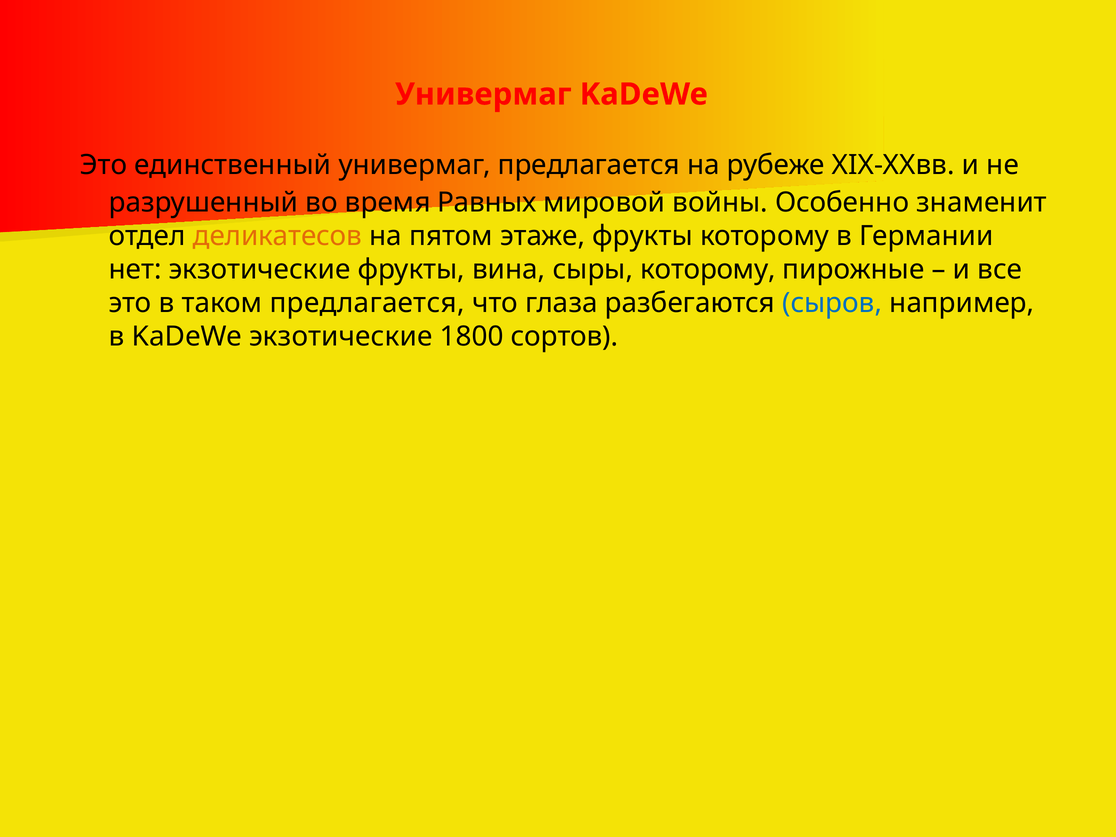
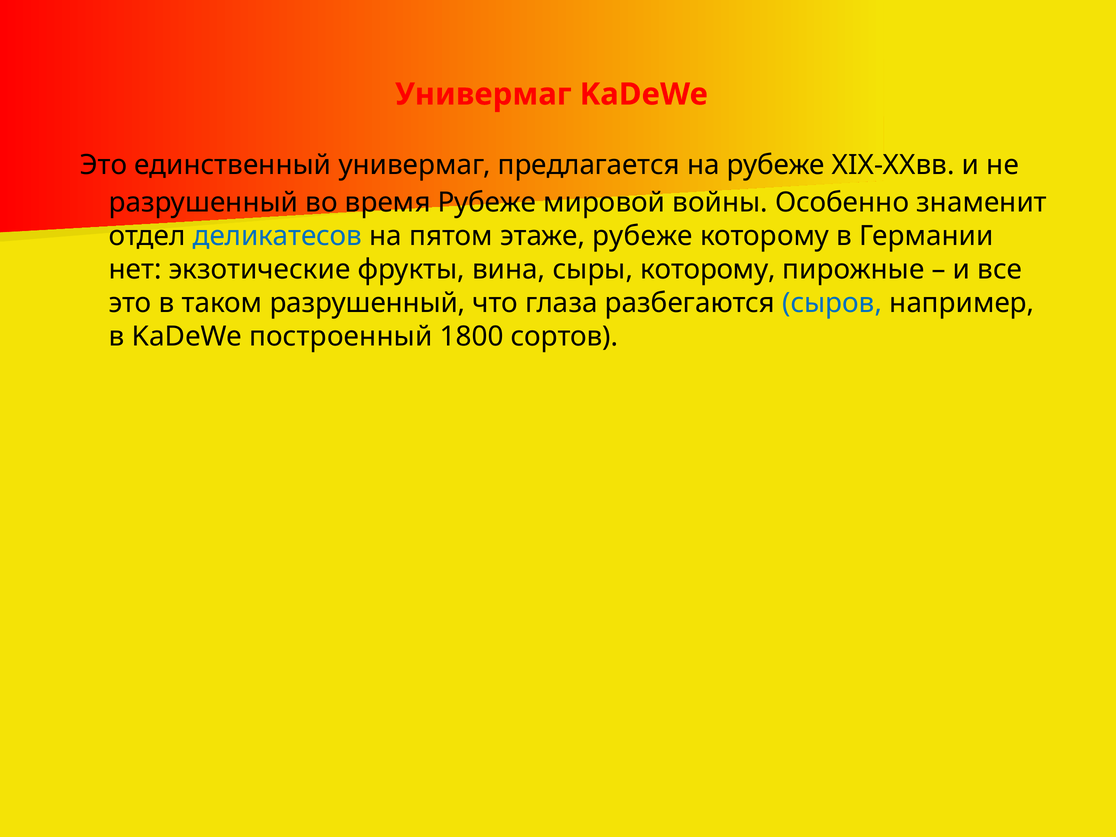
время Равных: Равных -> Рубеже
деликатесов colour: orange -> blue
этаже фрукты: фрукты -> рубеже
таком предлагается: предлагается -> разрушенный
KaDeWe экзотические: экзотические -> построенный
